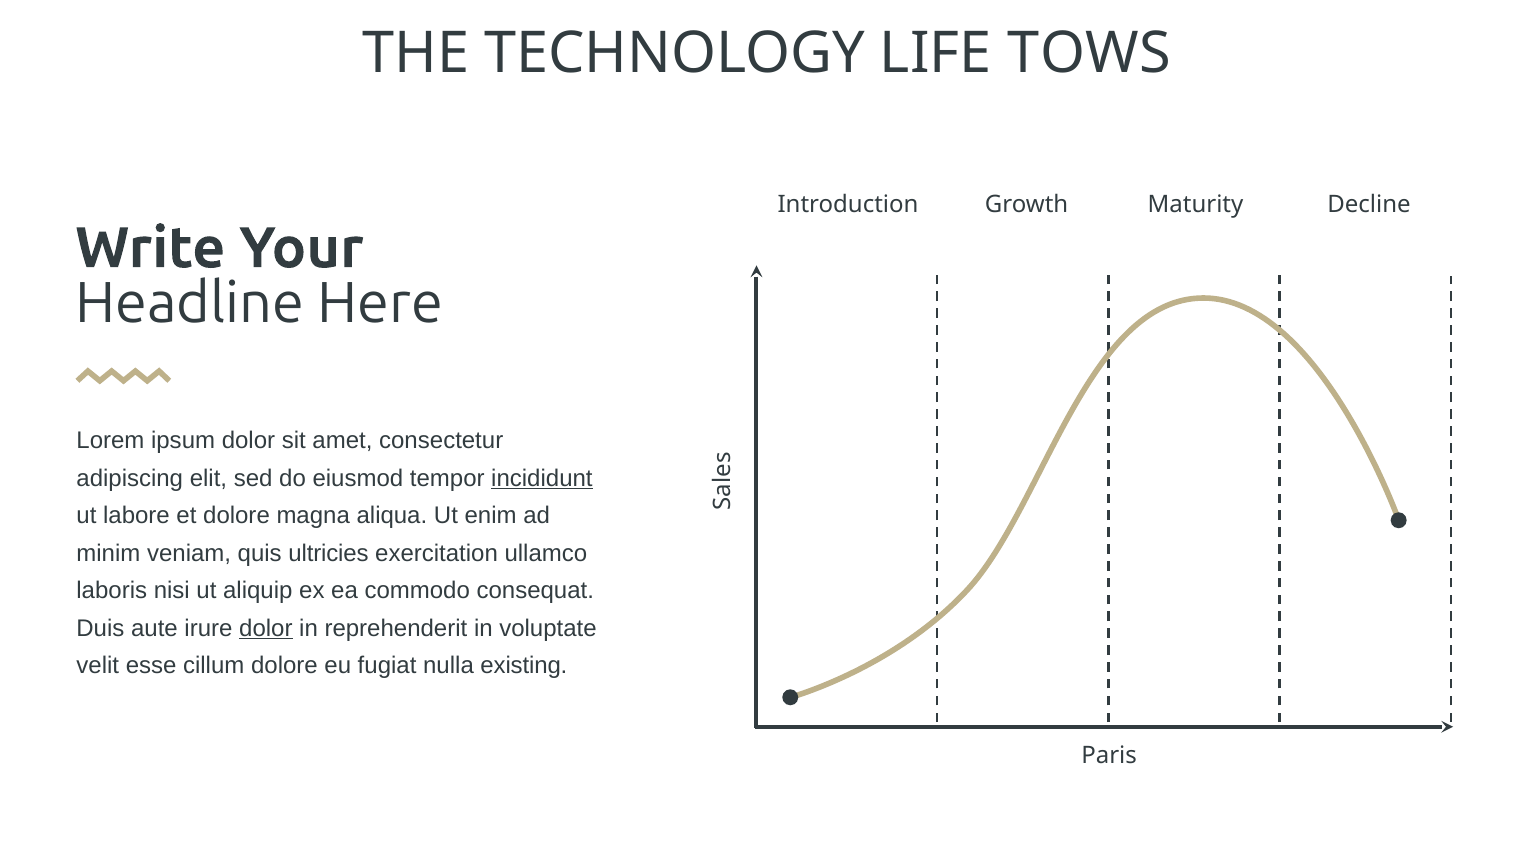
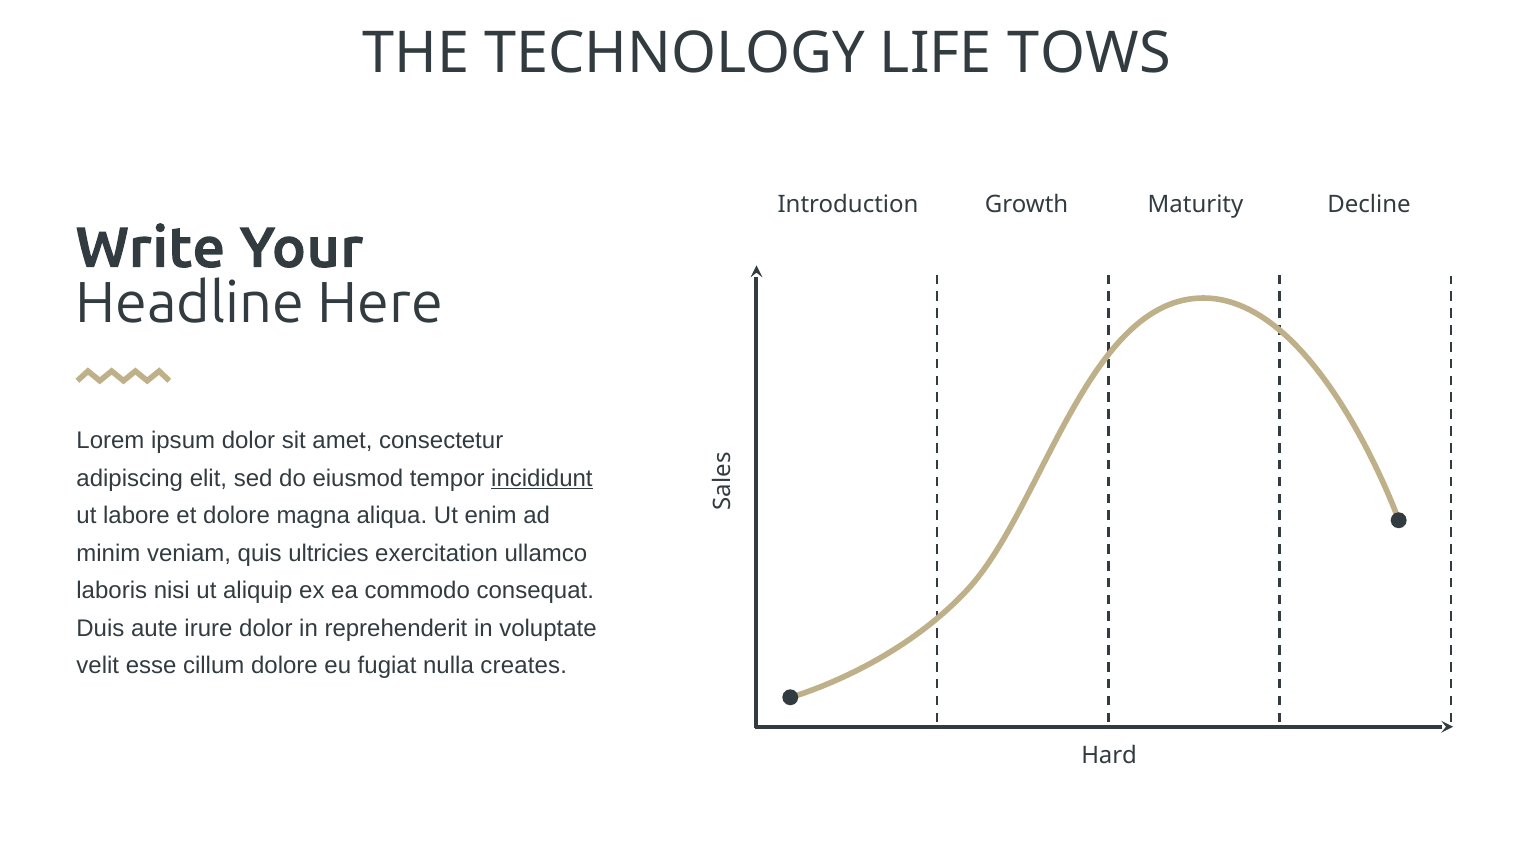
dolor at (266, 628) underline: present -> none
existing: existing -> creates
Paris: Paris -> Hard
